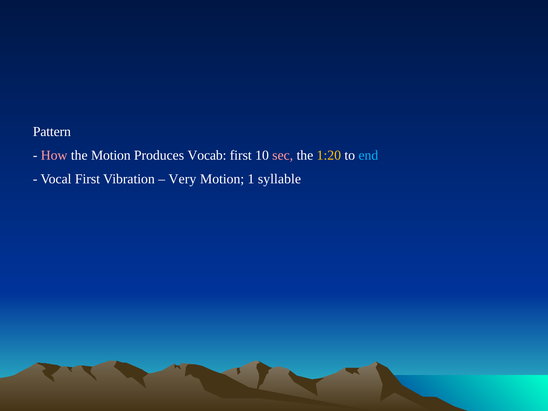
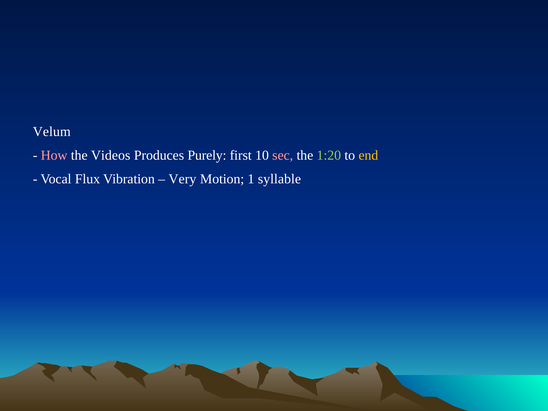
Pattern: Pattern -> Velum
the Motion: Motion -> Videos
Vocab: Vocab -> Purely
1:20 colour: yellow -> light green
end colour: light blue -> yellow
Vocal First: First -> Flux
